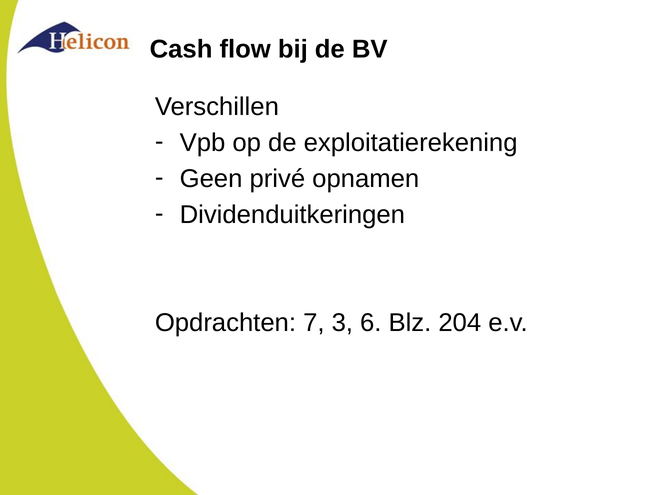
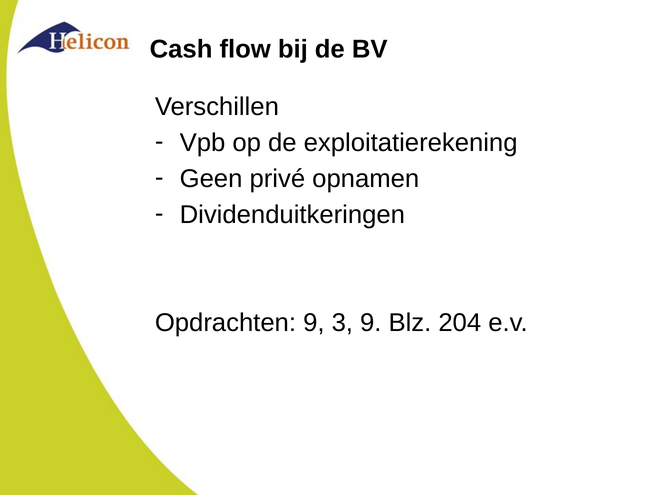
Opdrachten 7: 7 -> 9
3 6: 6 -> 9
